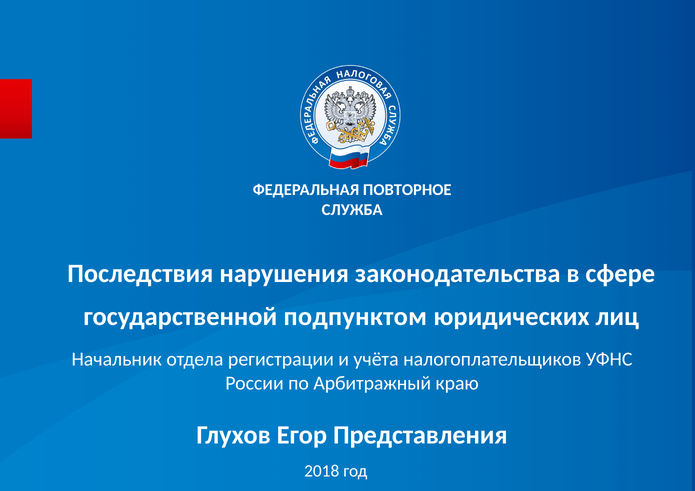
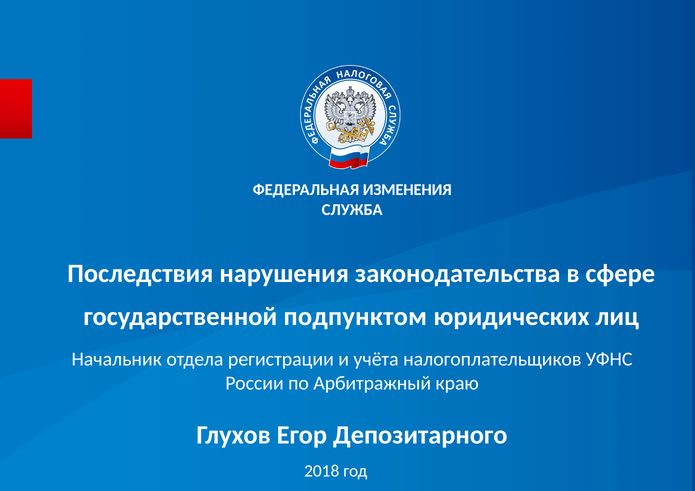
ПОВТОРНОЕ: ПОВТОРНОЕ -> ИЗМЕНЕНИЯ
Представления: Представления -> Депозитарного
